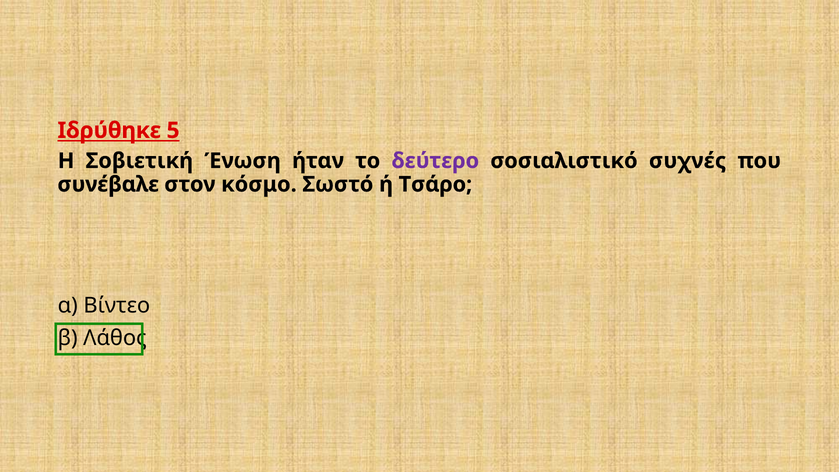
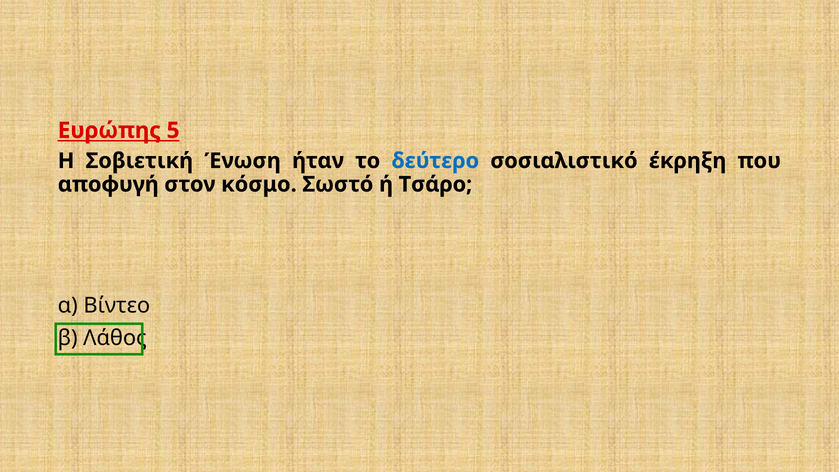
Ιδρύθηκε: Ιδρύθηκε -> Ευρώπης
δεύτερο colour: purple -> blue
συχνές: συχνές -> έκρηξη
συνέβαλε: συνέβαλε -> αποφυγή
